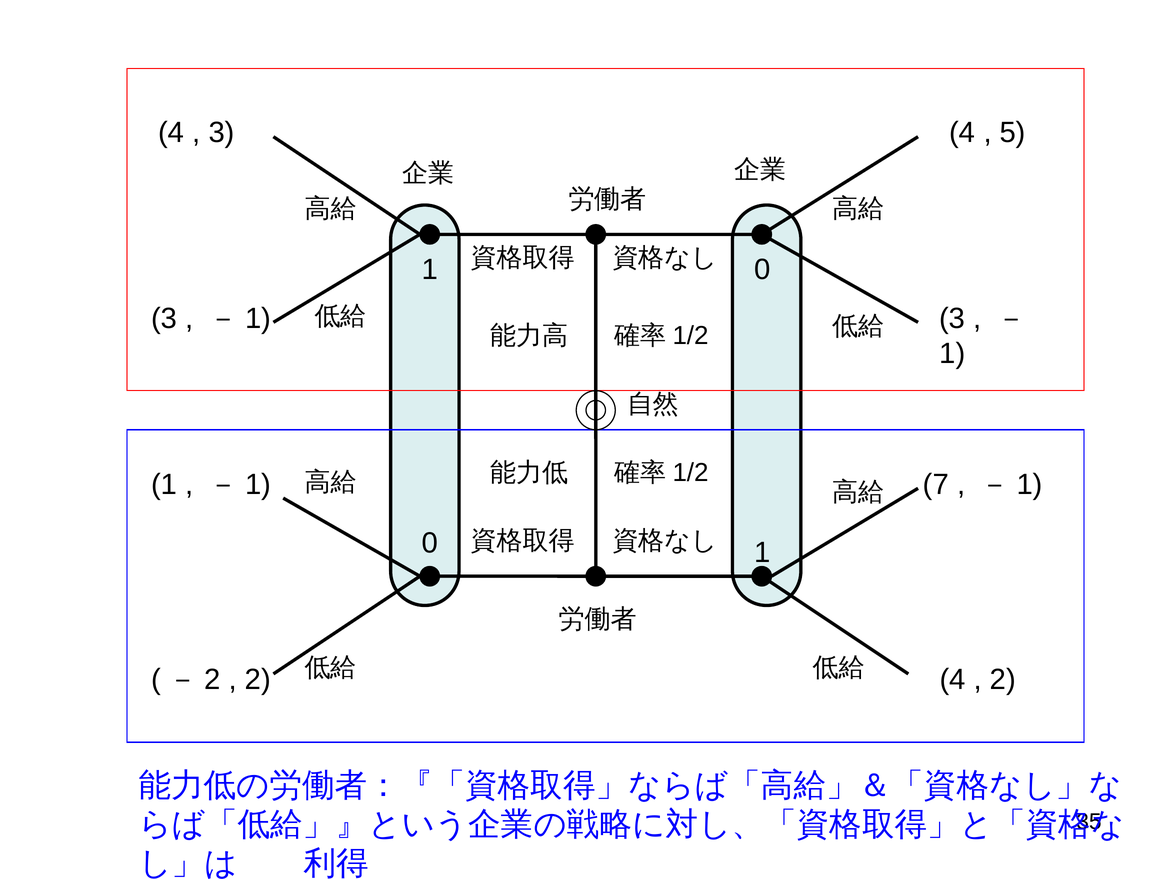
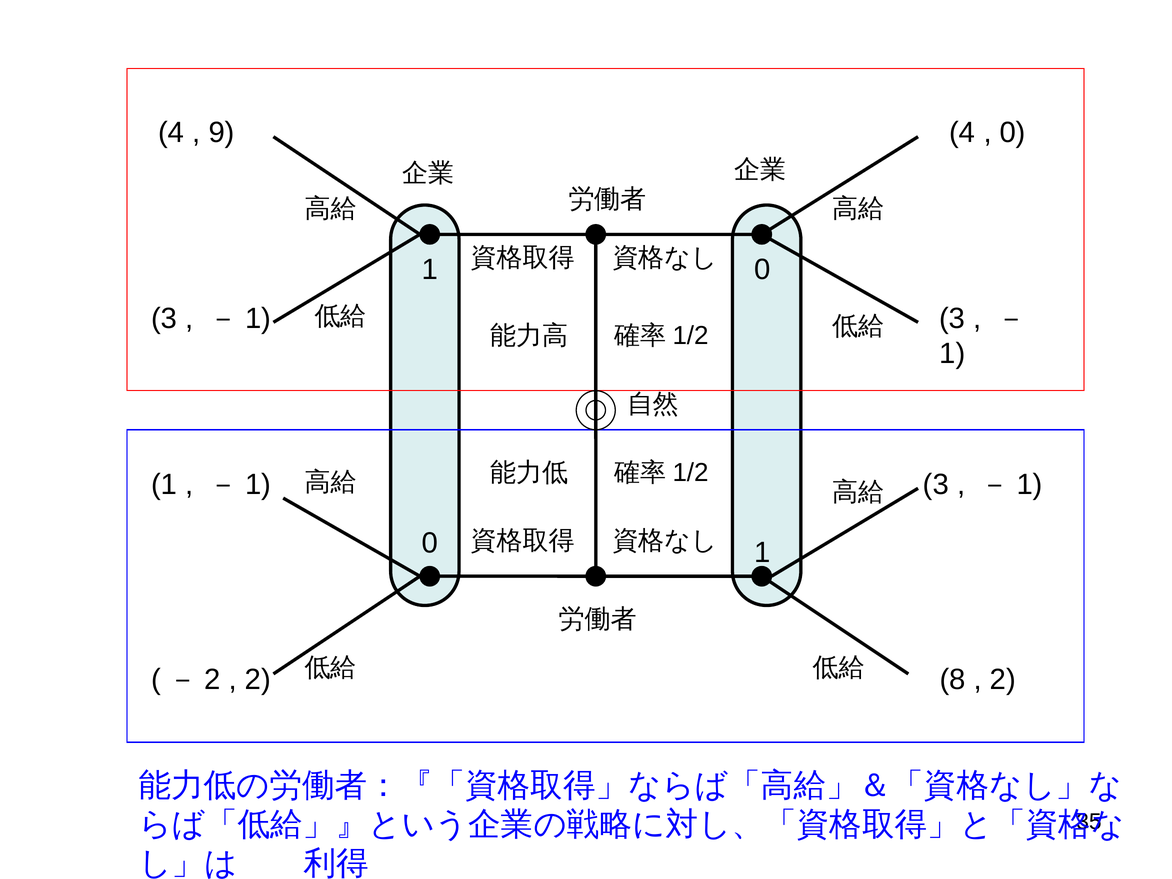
3 at (222, 133): 3 -> 9
5 at (1013, 133): 5 -> 0
7 at (936, 484): 7 -> 3
2 4: 4 -> 8
